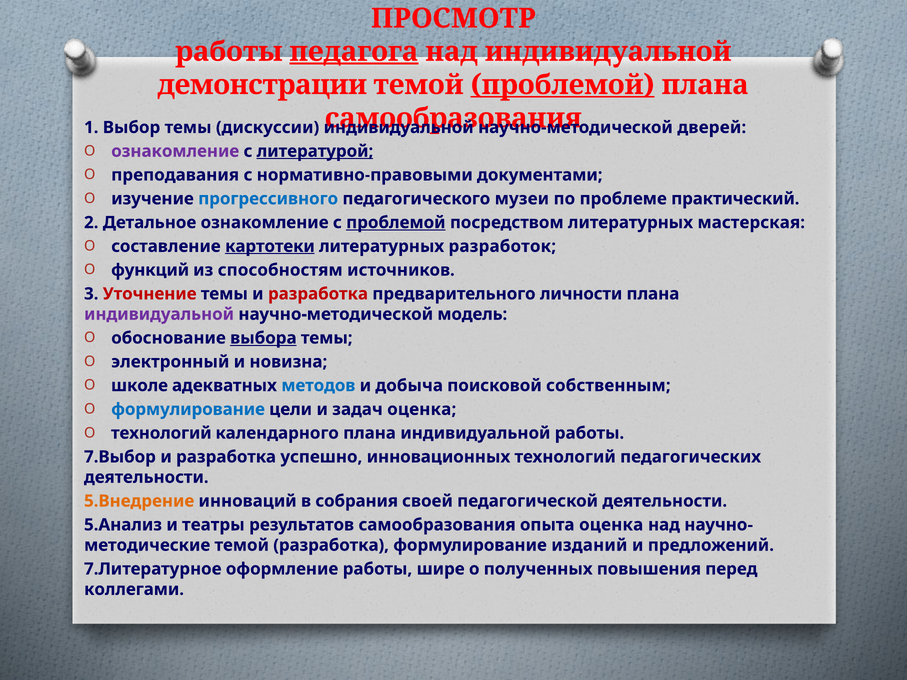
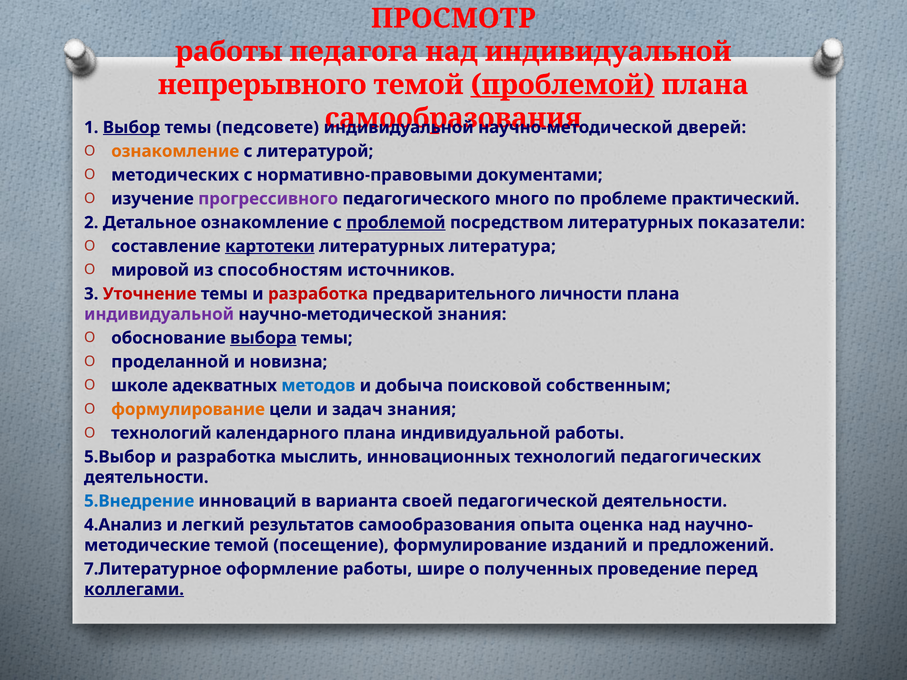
педагога underline: present -> none
демонстрации: демонстрации -> непрерывного
Выбор underline: none -> present
дискуссии: дискуссии -> педсовете
ознакомление at (175, 151) colour: purple -> orange
литературой underline: present -> none
преподавания: преподавания -> методических
прогрессивного colour: blue -> purple
музеи: музеи -> много
мастерская: мастерская -> показатели
разработок: разработок -> литература
функций: функций -> мировой
научно-методической модель: модель -> знания
электронный: электронный -> проделанной
формулирование at (188, 409) colour: blue -> orange
задач оценка: оценка -> знания
7.Выбор: 7.Выбор -> 5.Выбор
успешно: успешно -> мыслить
5.Внедрение colour: orange -> blue
собрания: собрания -> варианта
5.Анализ: 5.Анализ -> 4.Анализ
театры: театры -> легкий
темой разработка: разработка -> посещение
повышения: повышения -> проведение
коллегами underline: none -> present
